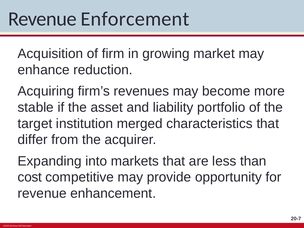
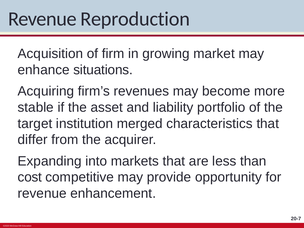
Enforcement: Enforcement -> Reproduction
reduction: reduction -> situations
